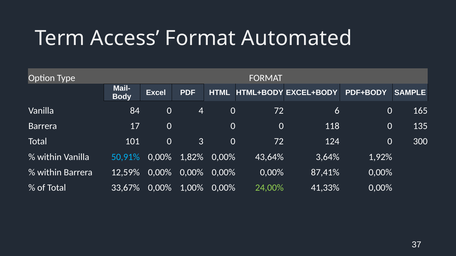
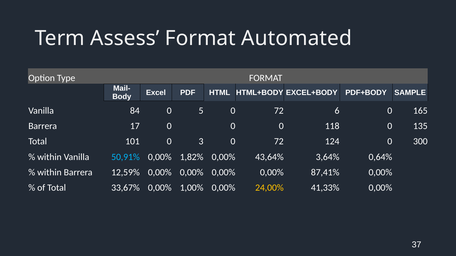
Access: Access -> Assess
4: 4 -> 5
1,92%: 1,92% -> 0,64%
24,00% colour: light green -> yellow
